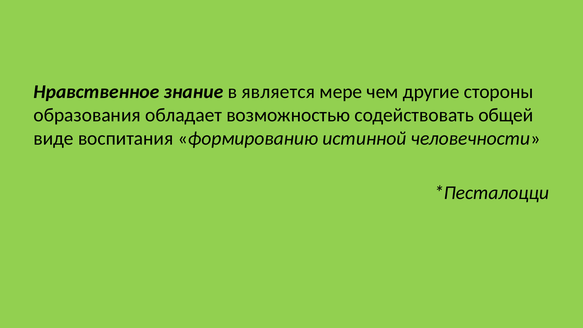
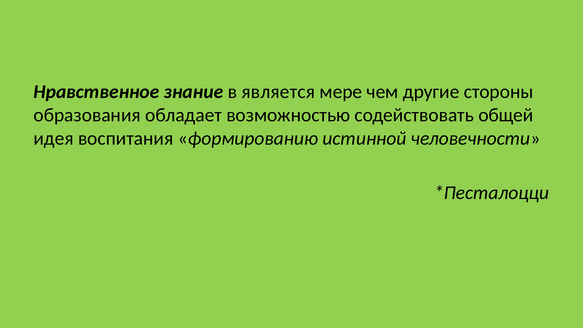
виде: виде -> идея
